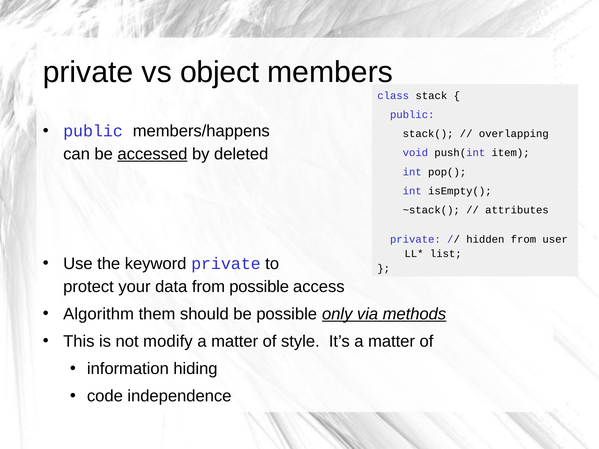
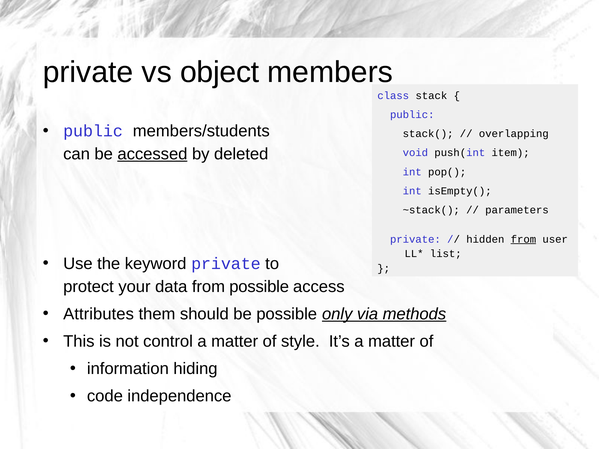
members/happens: members/happens -> members/students
attributes: attributes -> parameters
from at (523, 239) underline: none -> present
Algorithm: Algorithm -> Attributes
modify: modify -> control
